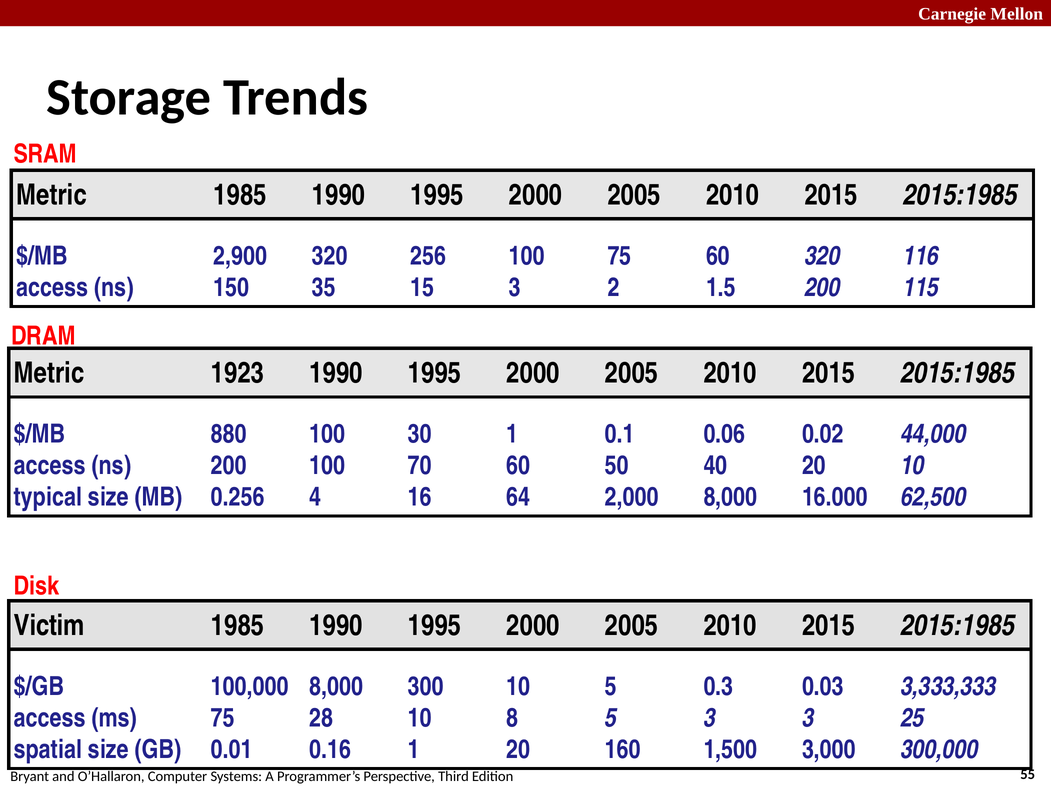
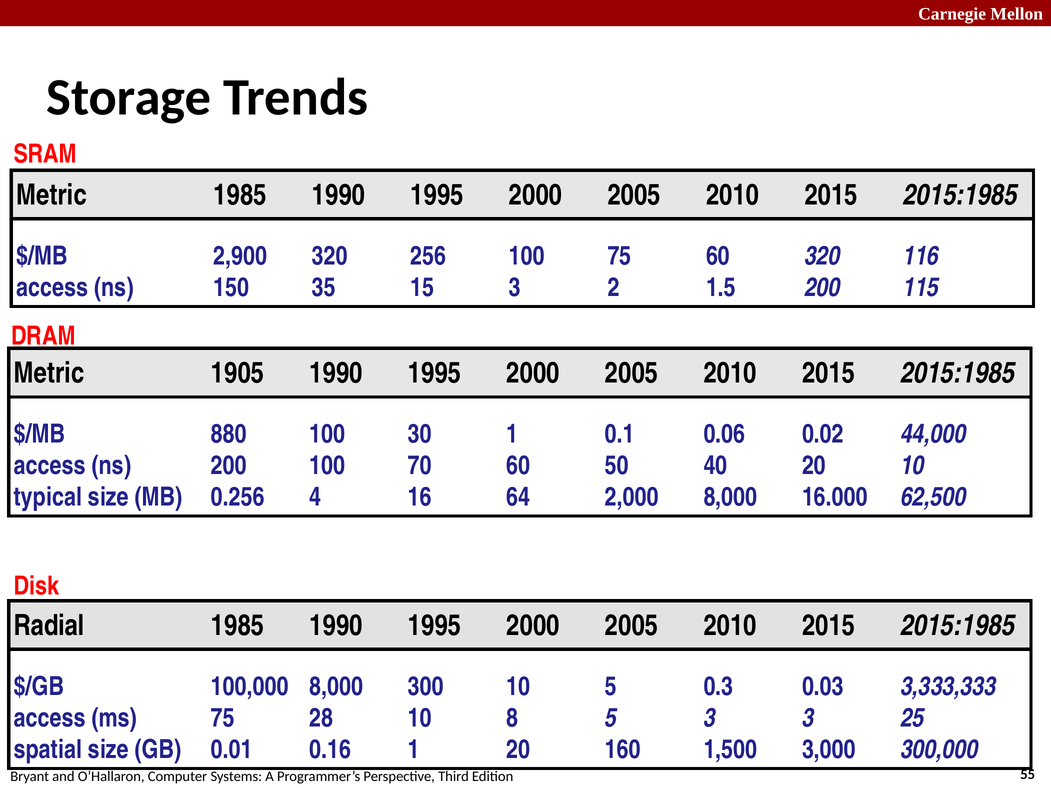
1923: 1923 -> 1905
Victim: Victim -> Radial
